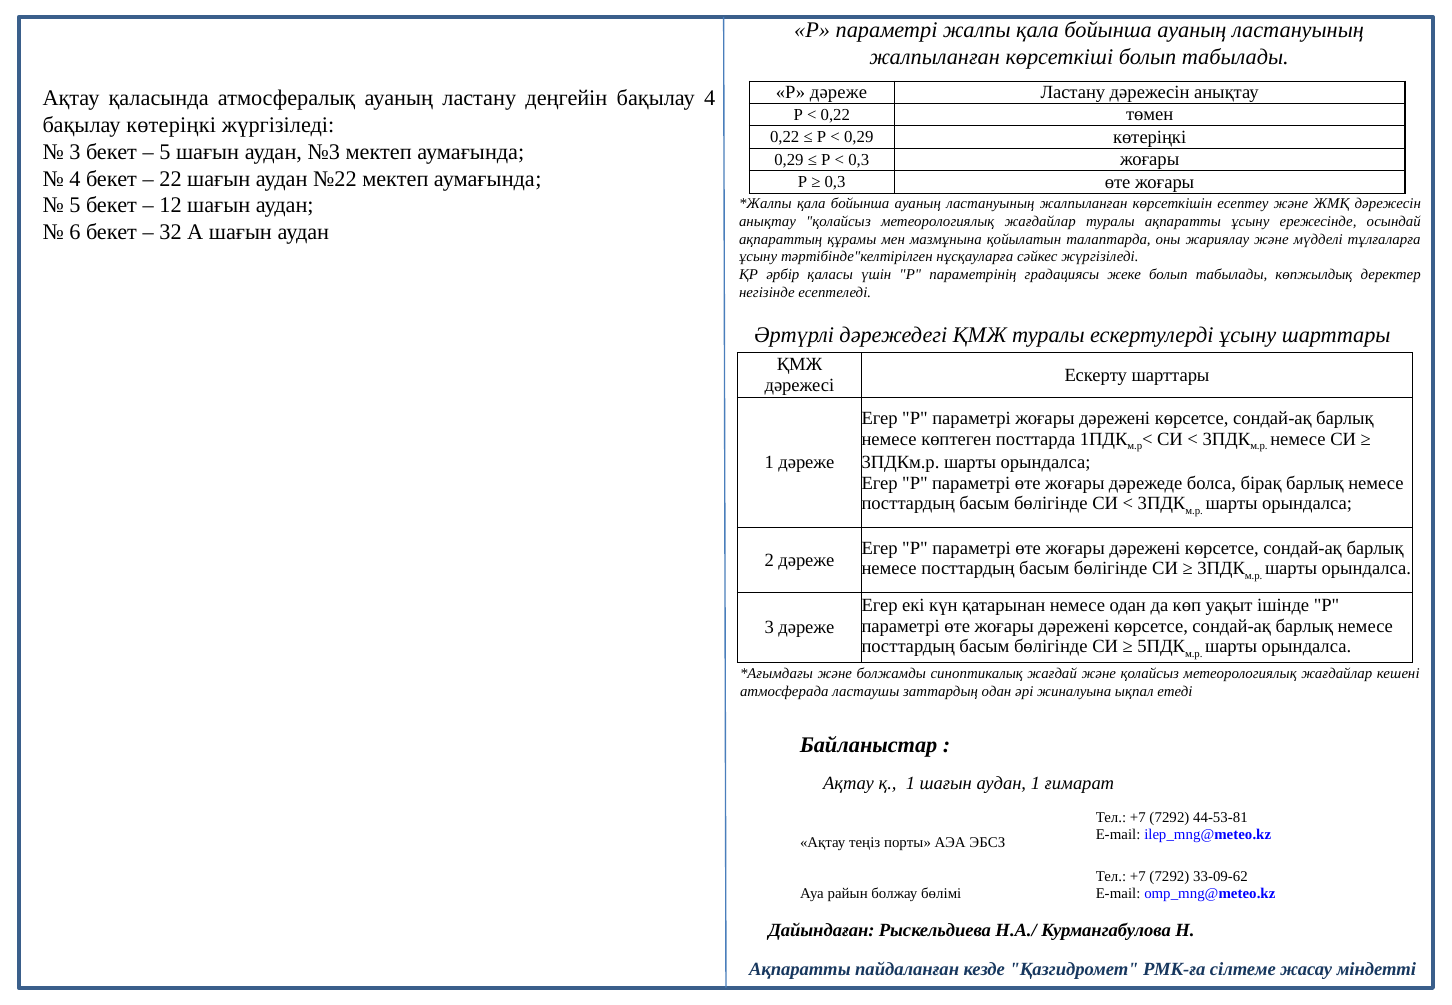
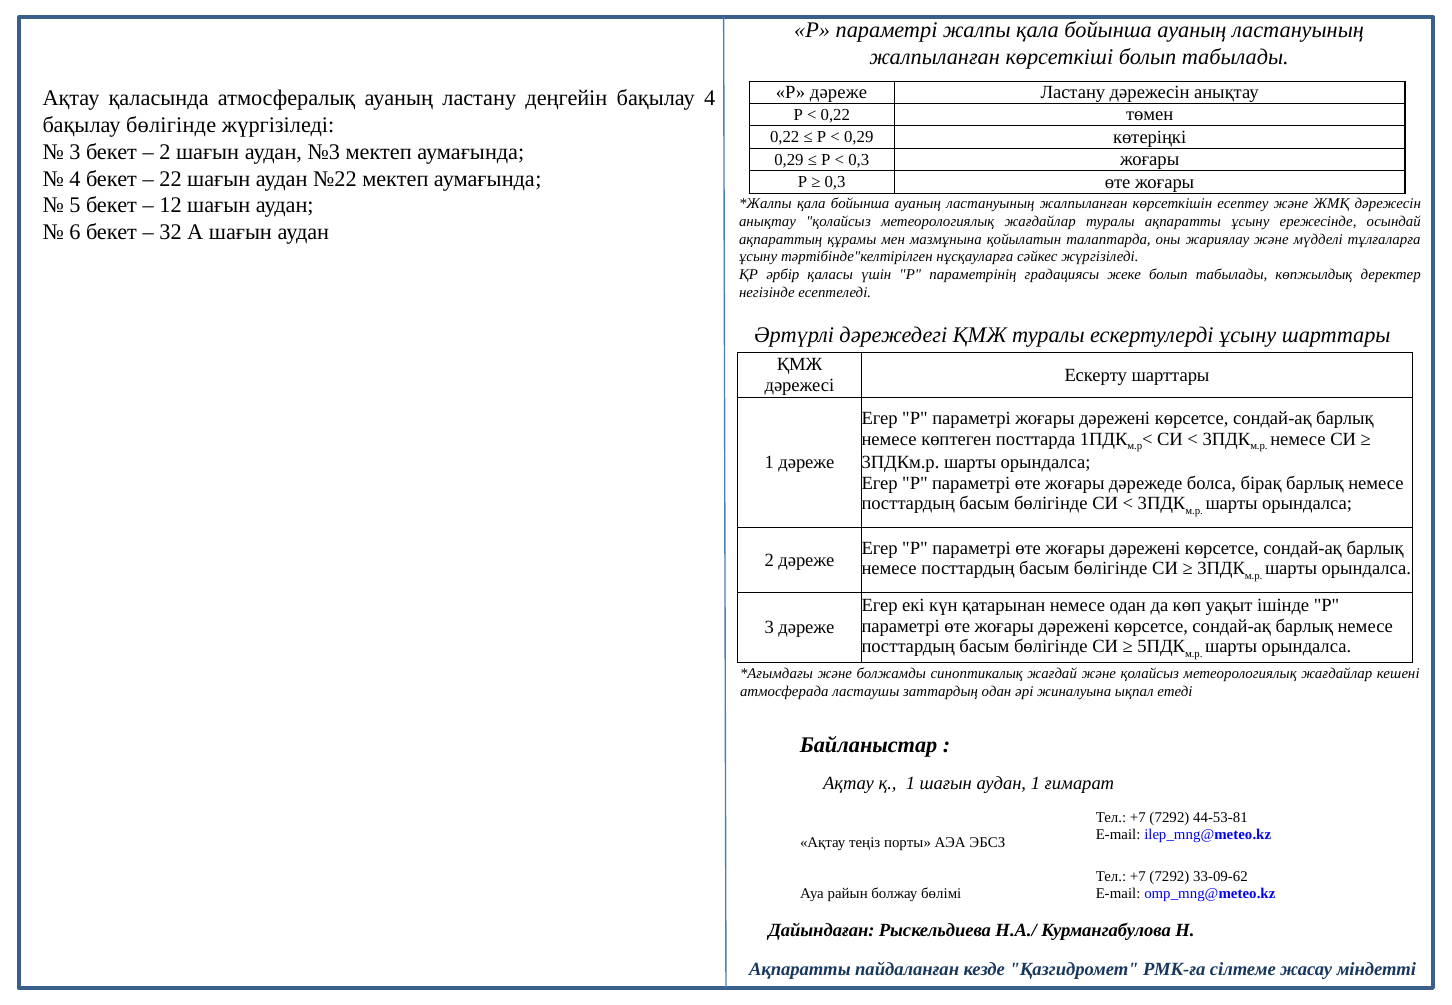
бақылау көтеріңкі: көтеріңкі -> бөлігінде
5 at (165, 152): 5 -> 2
